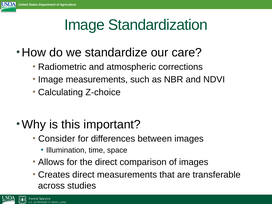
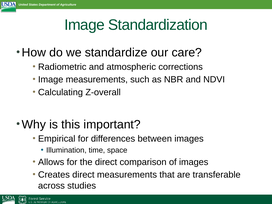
Z-choice: Z-choice -> Z-overall
Consider: Consider -> Empirical
